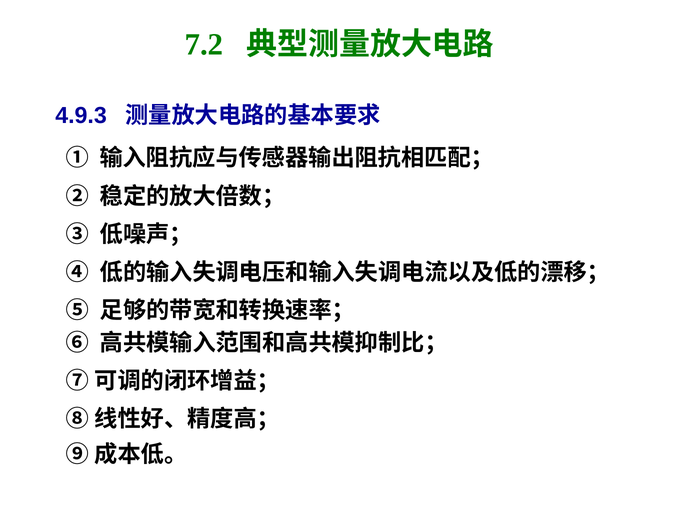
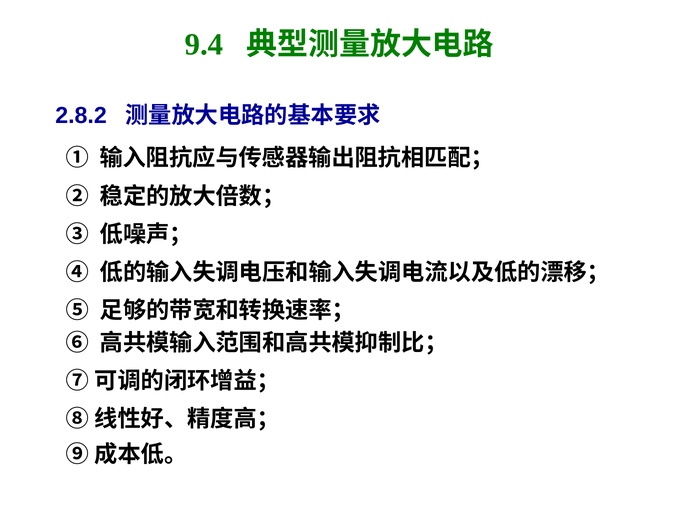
7.2: 7.2 -> 9.4
4.9.3: 4.9.3 -> 2.8.2
